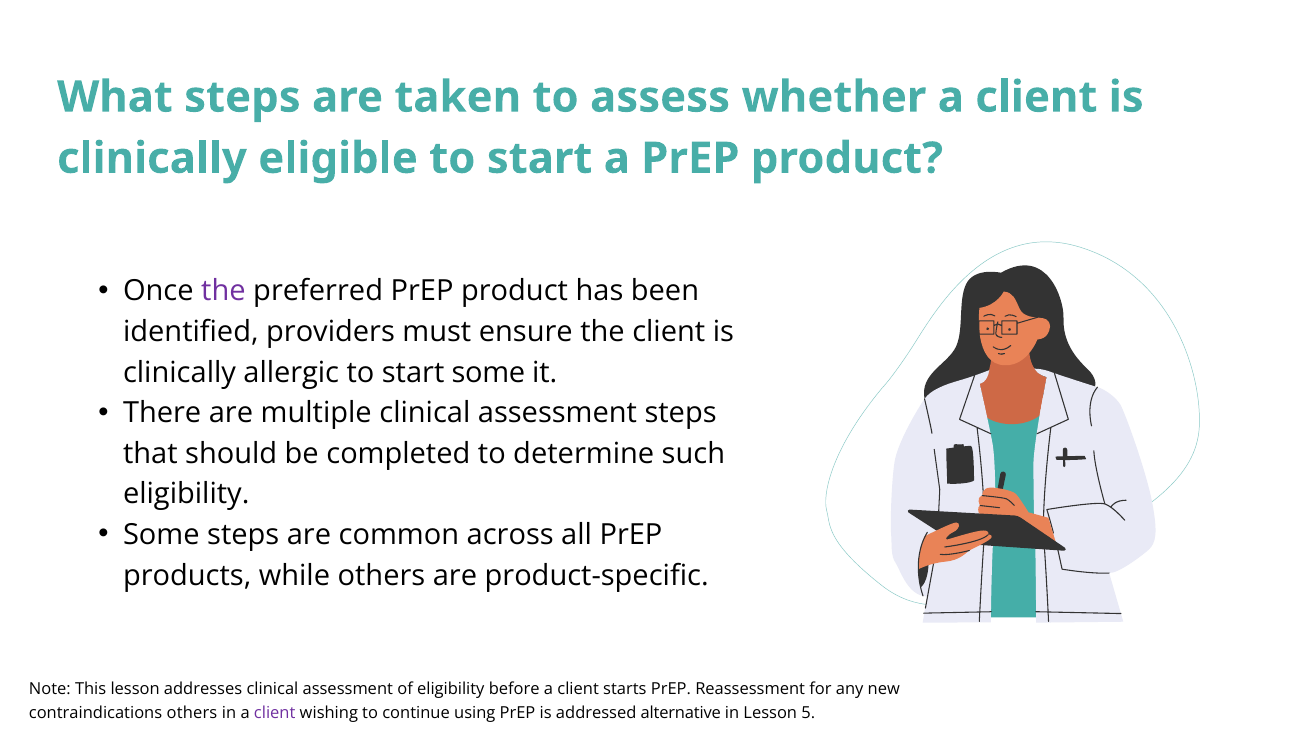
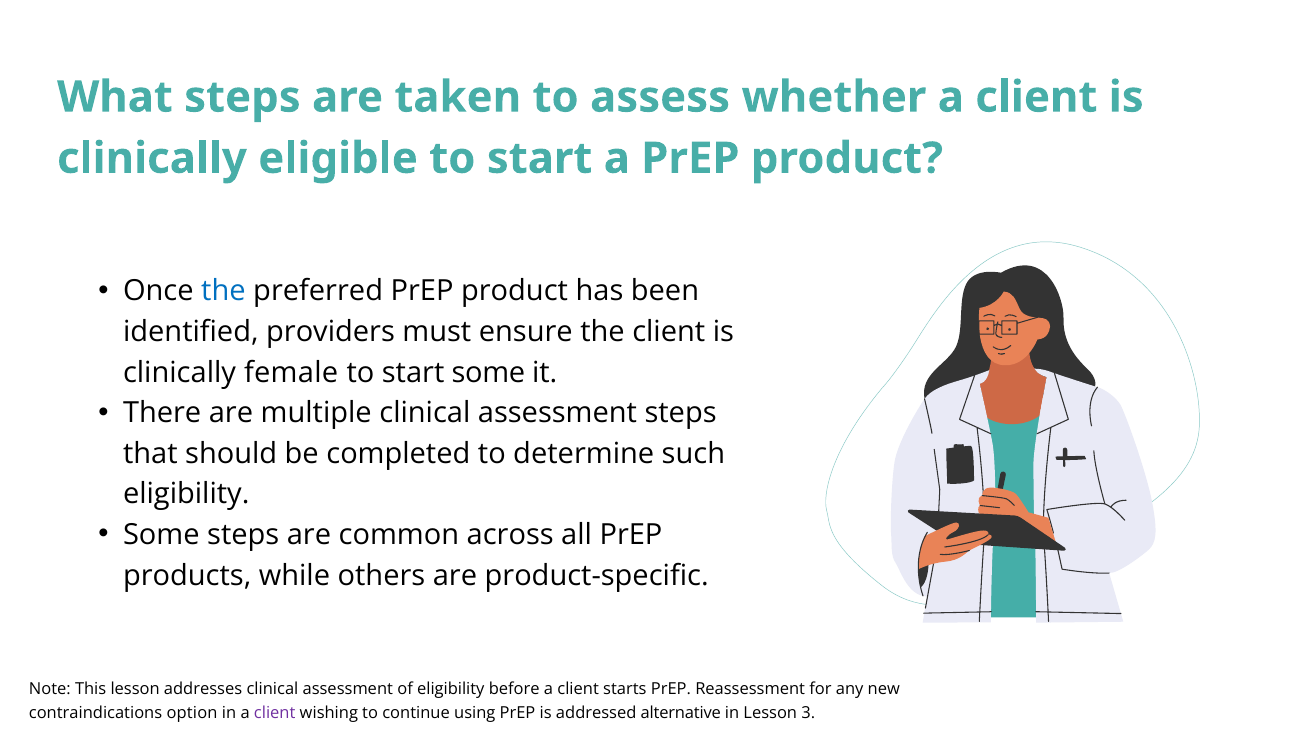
the at (223, 291) colour: purple -> blue
allergic: allergic -> female
contraindications others: others -> option
5: 5 -> 3
